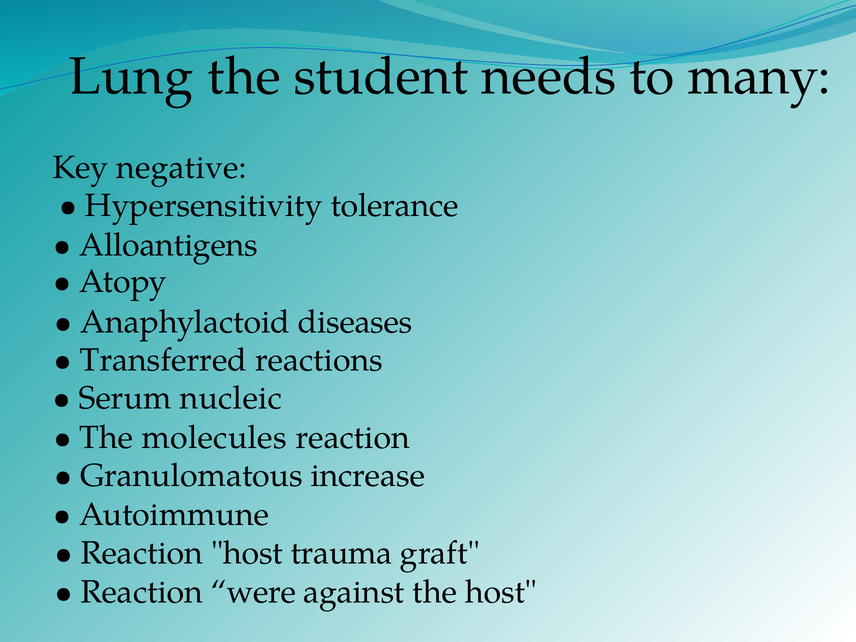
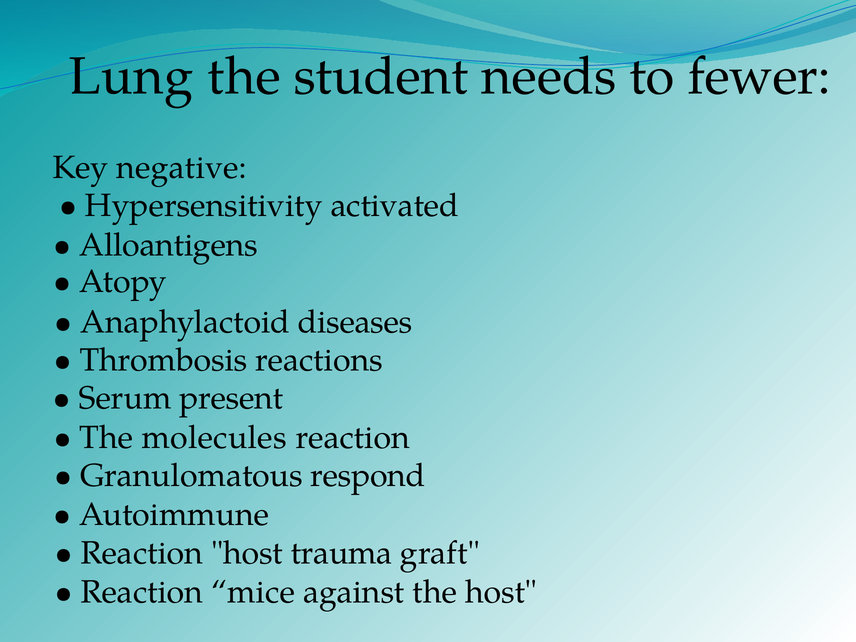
many: many -> fewer
tolerance: tolerance -> activated
Transferred: Transferred -> Thrombosis
nucleic: nucleic -> present
increase: increase -> respond
were: were -> mice
